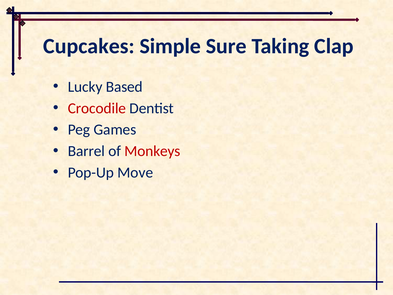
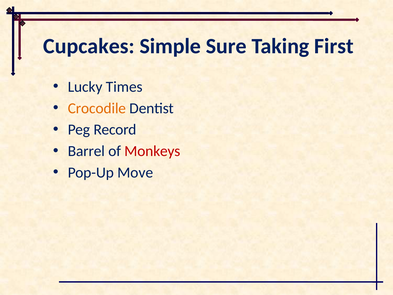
Clap: Clap -> First
Based: Based -> Times
Crocodile colour: red -> orange
Games: Games -> Record
